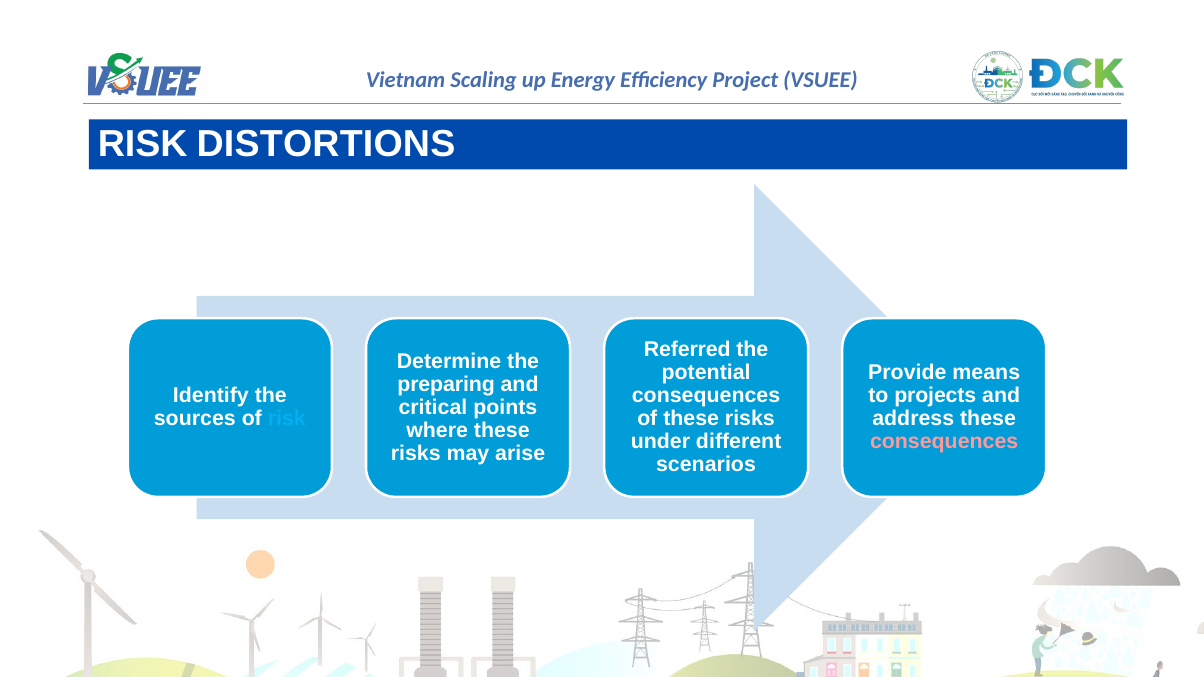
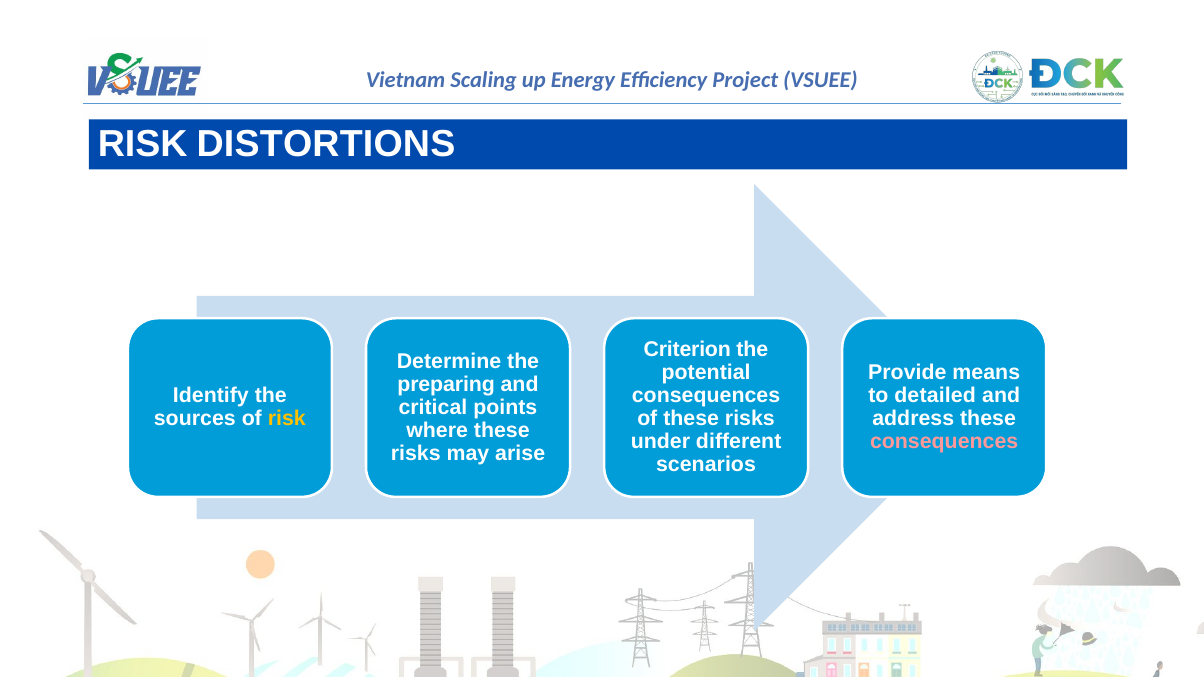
Referred: Referred -> Criterion
projects: projects -> detailed
risk at (287, 419) colour: light blue -> yellow
